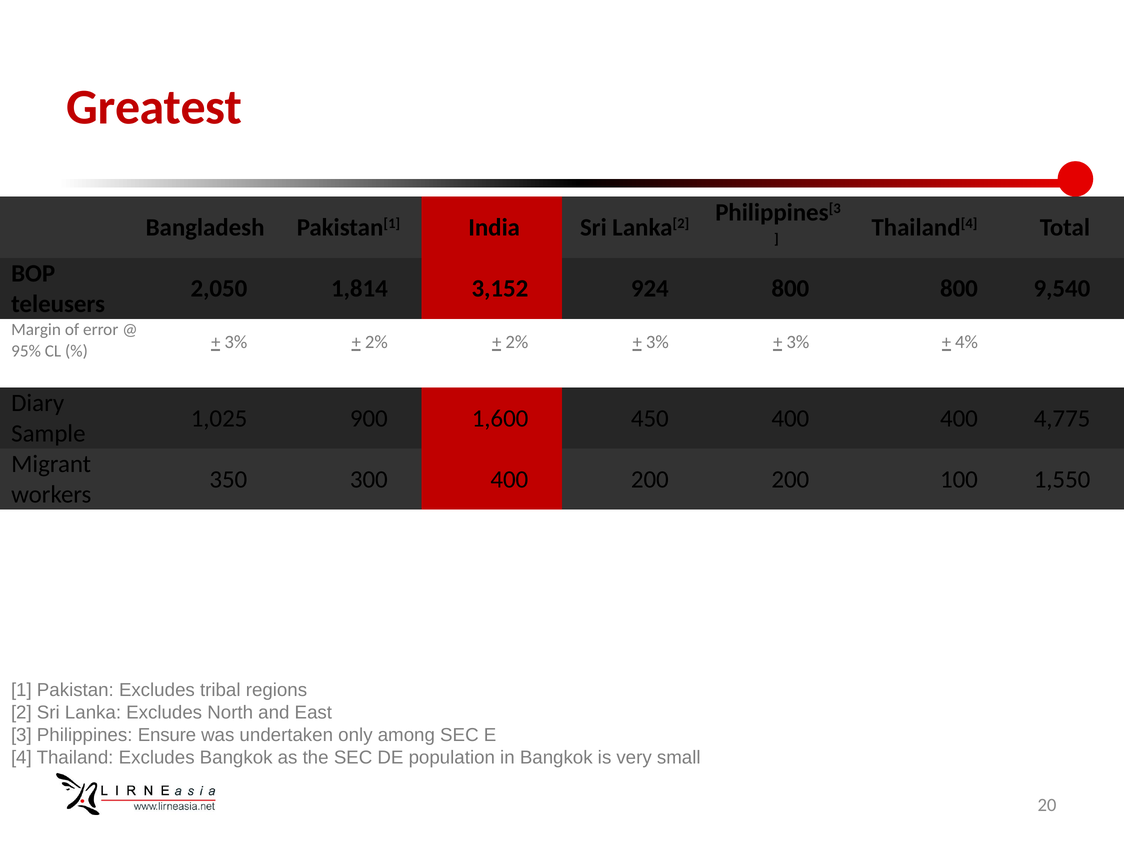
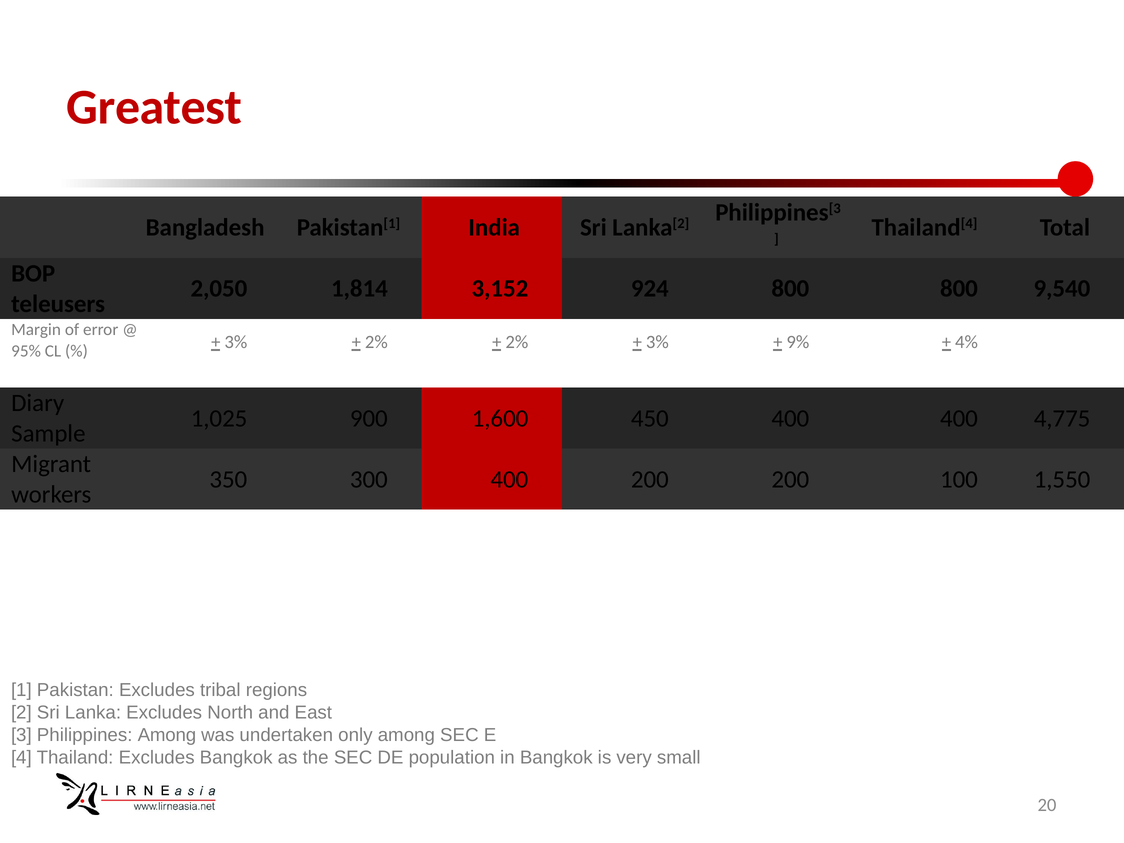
3% at (798, 342): 3% -> 9%
Philippines Ensure: Ensure -> Among
